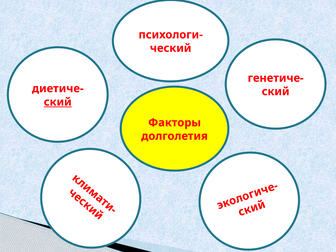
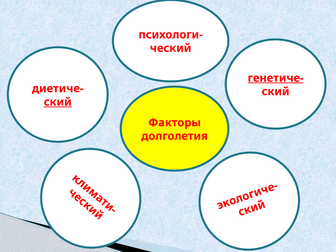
генетиче- underline: none -> present
